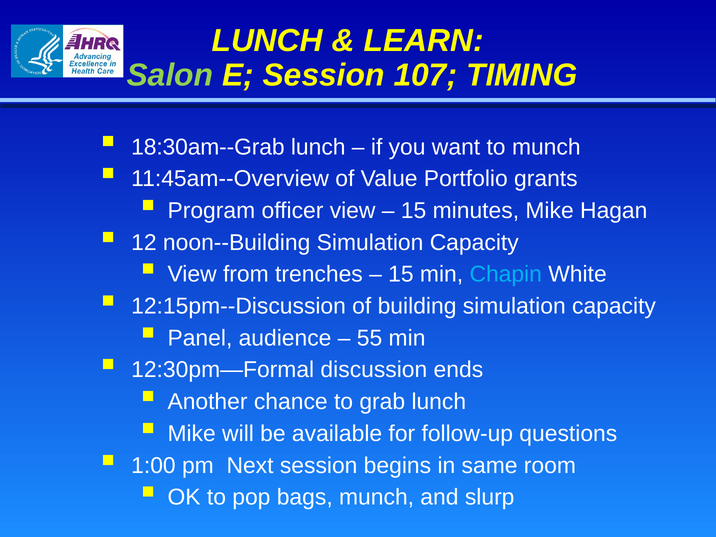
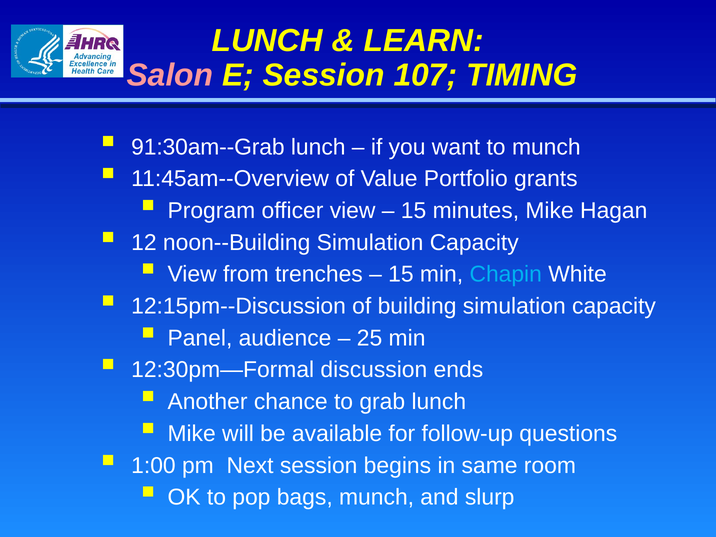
Salon colour: light green -> pink
18:30am--Grab: 18:30am--Grab -> 91:30am--Grab
55: 55 -> 25
